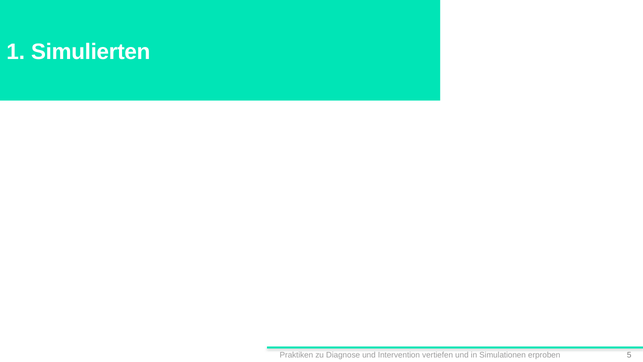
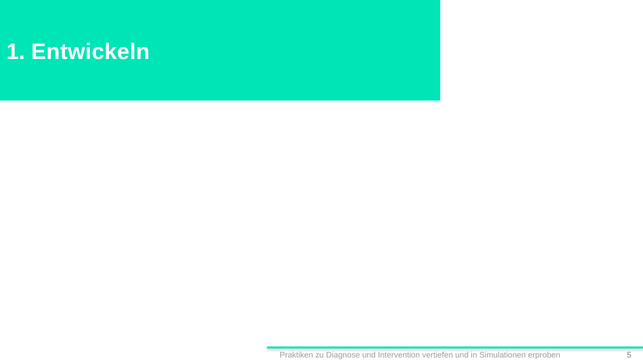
Simulierten: Simulierten -> Entwickeln
